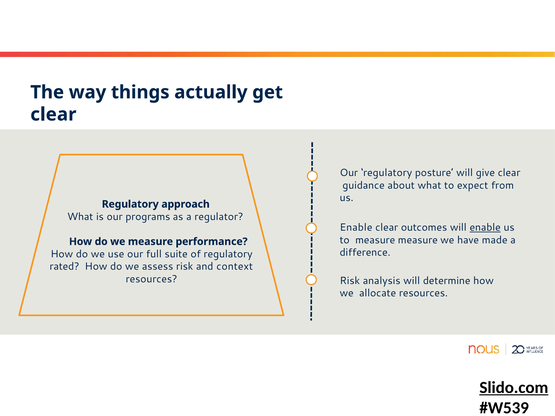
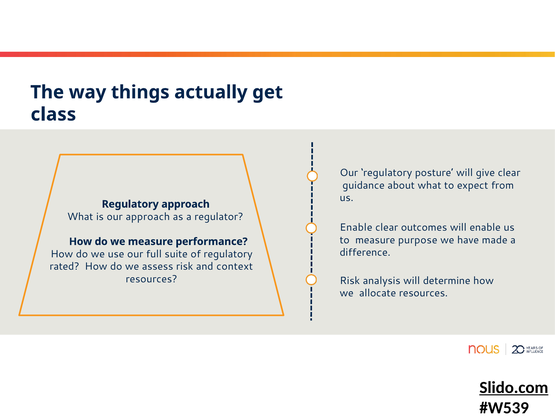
clear at (53, 115): clear -> class
our programs: programs -> approach
enable at (485, 228) underline: present -> none
measure measure: measure -> purpose
